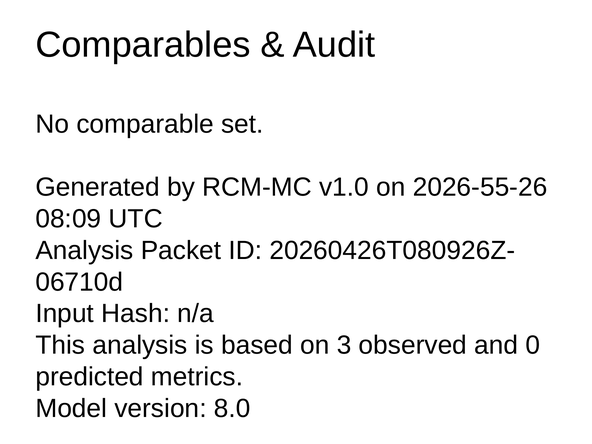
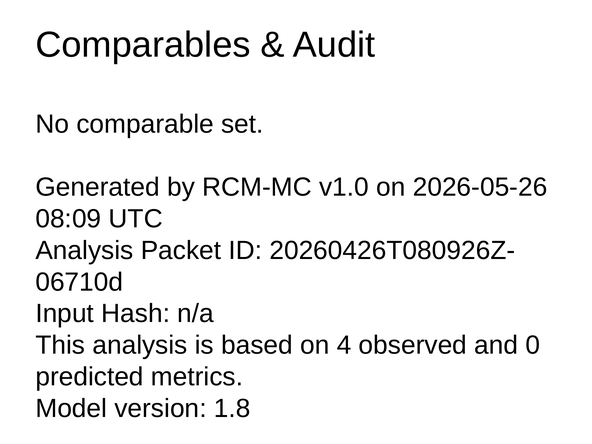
2026-55-26: 2026-55-26 -> 2026-05-26
3: 3 -> 4
8.0: 8.0 -> 1.8
